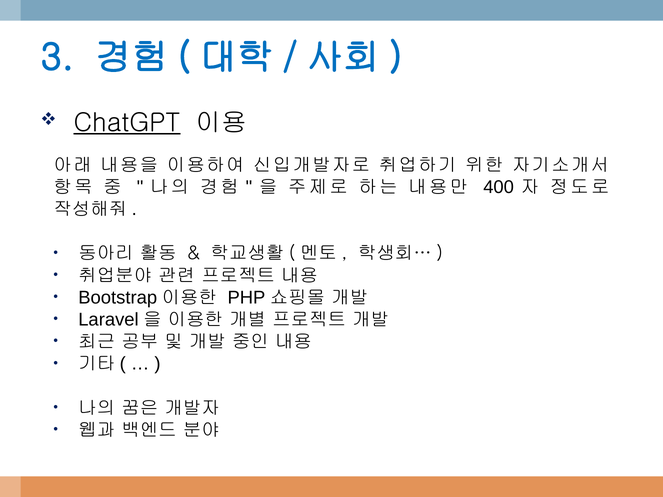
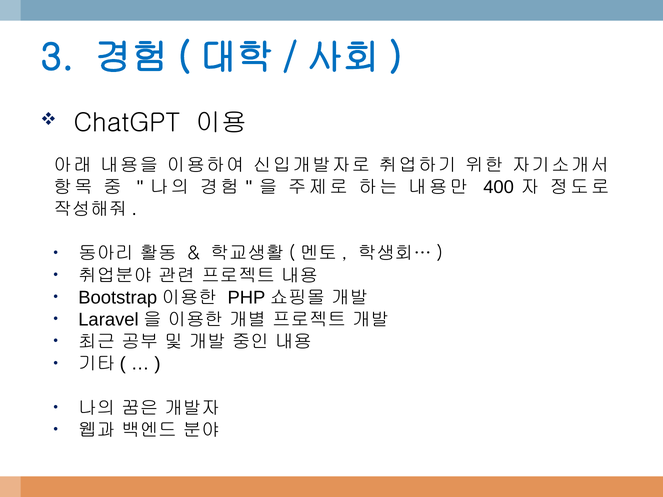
ChatGPT underline: present -> none
